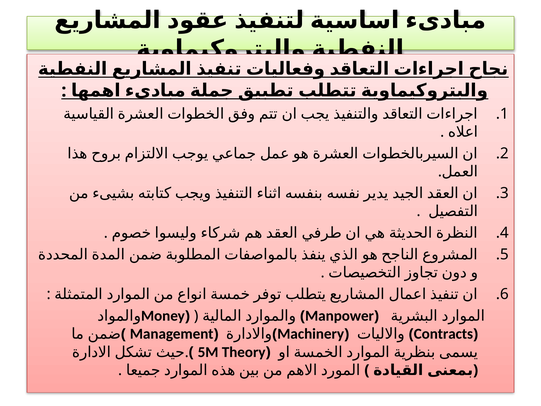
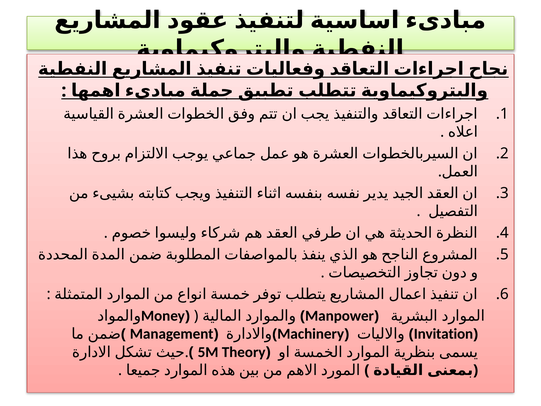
Contracts: Contracts -> Invitation
